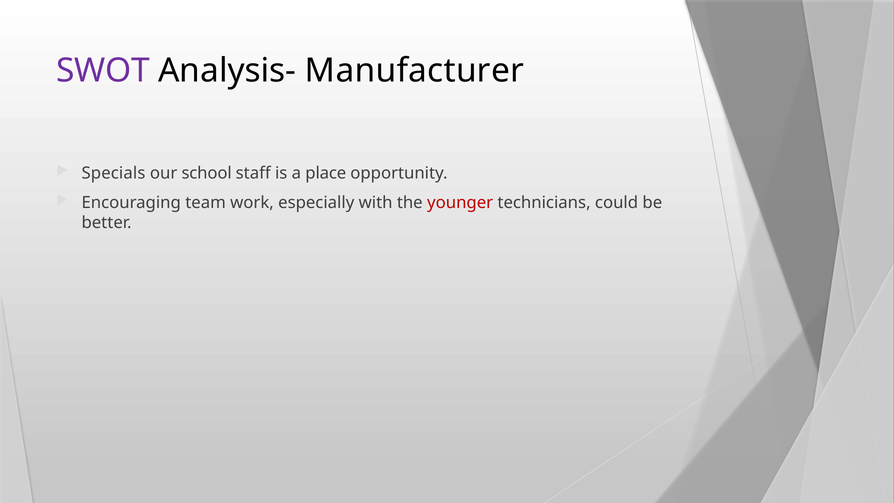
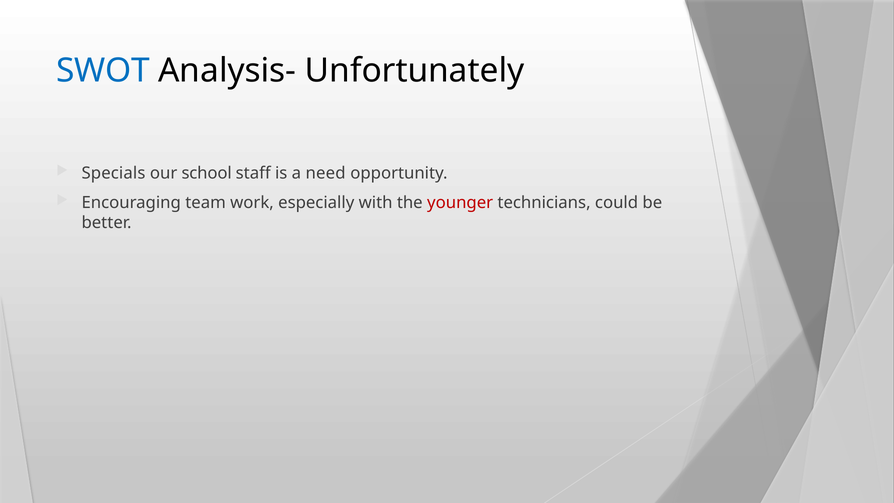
SWOT colour: purple -> blue
Manufacturer: Manufacturer -> Unfortunately
place: place -> need
